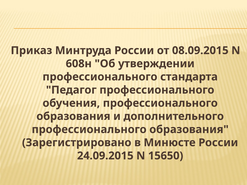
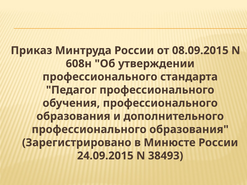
15650: 15650 -> 38493
